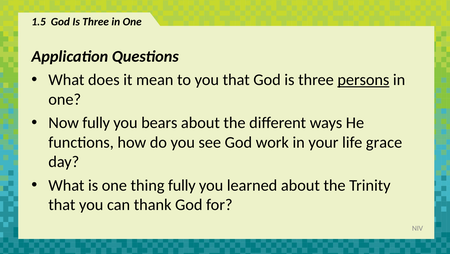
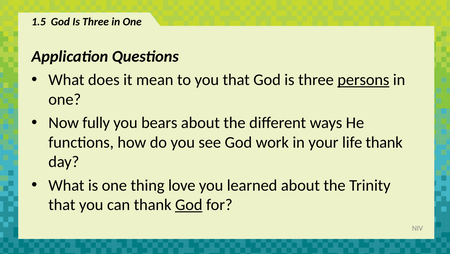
life grace: grace -> thank
thing fully: fully -> love
God at (189, 205) underline: none -> present
